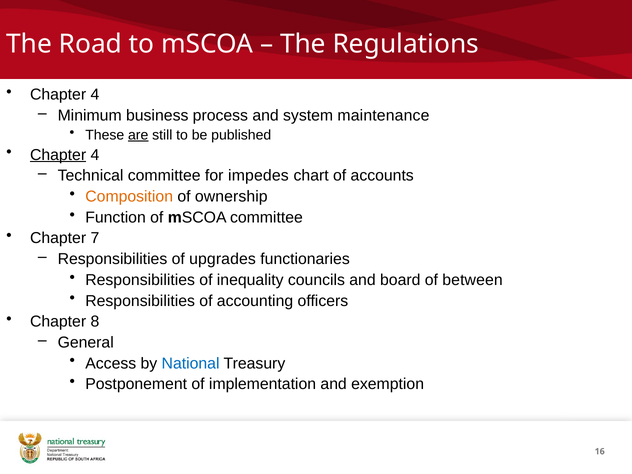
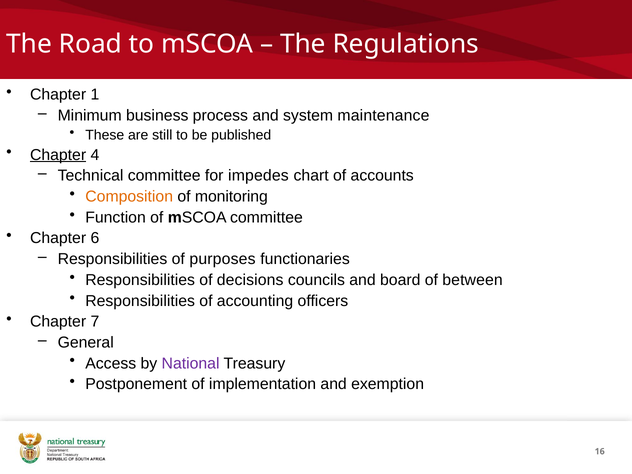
4 at (95, 95): 4 -> 1
are underline: present -> none
ownership: ownership -> monitoring
7: 7 -> 6
upgrades: upgrades -> purposes
inequality: inequality -> decisions
8: 8 -> 7
National colour: blue -> purple
